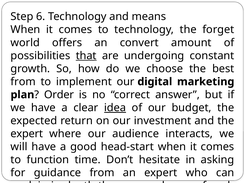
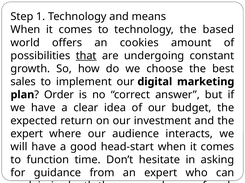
6: 6 -> 1
forget: forget -> based
convert: convert -> cookies
from at (23, 82): from -> sales
idea underline: present -> none
